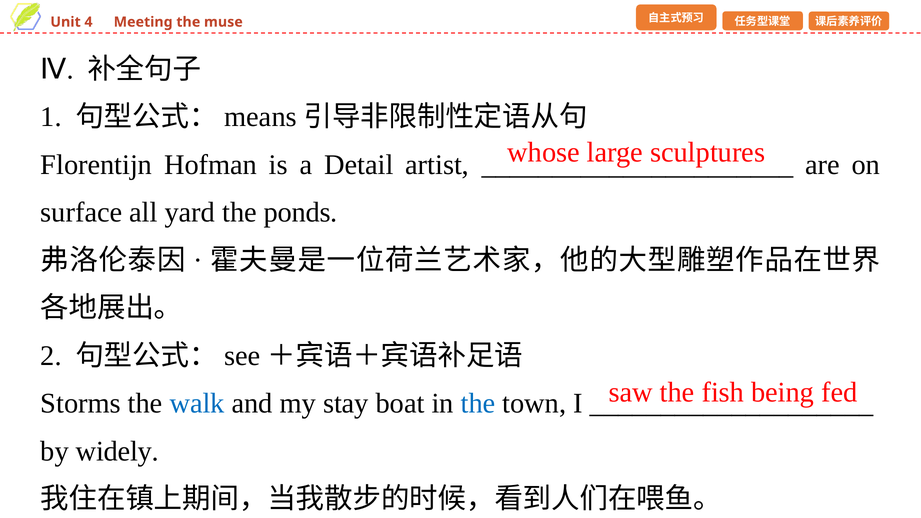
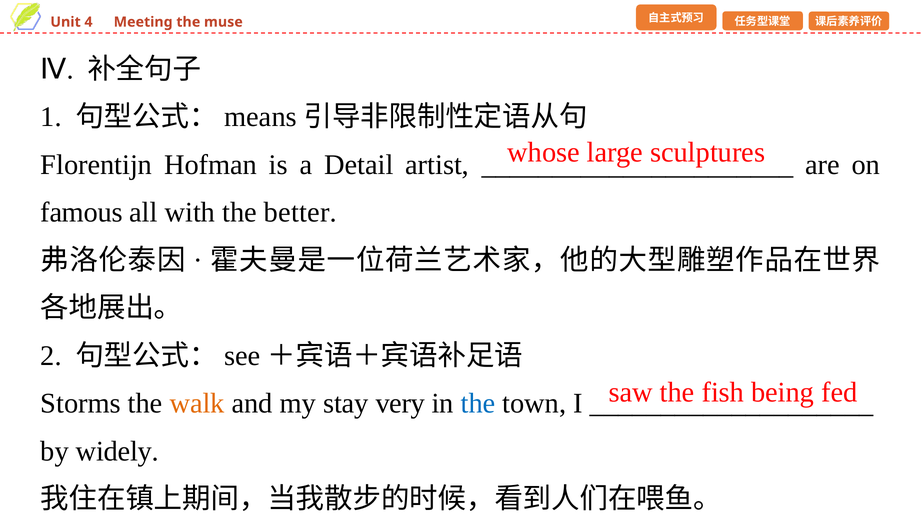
surface: surface -> famous
yard: yard -> with
ponds: ponds -> better
walk colour: blue -> orange
boat: boat -> very
